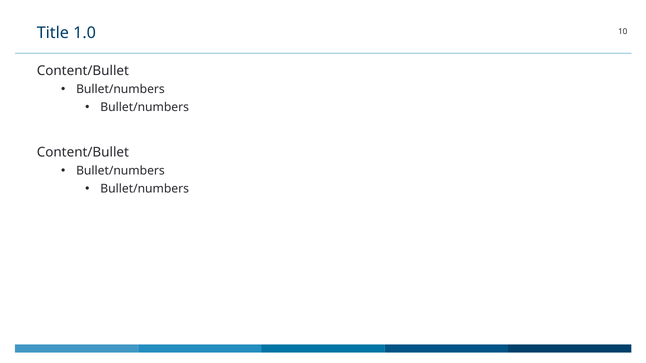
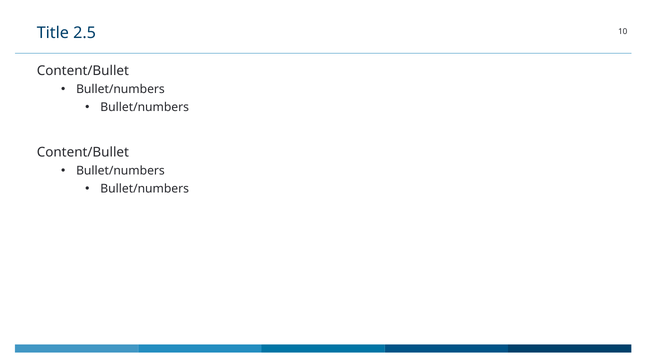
1.0: 1.0 -> 2.5
